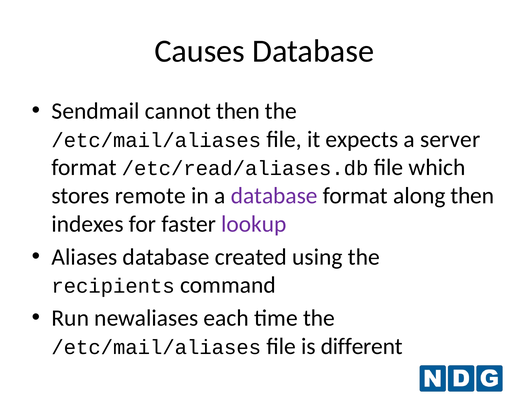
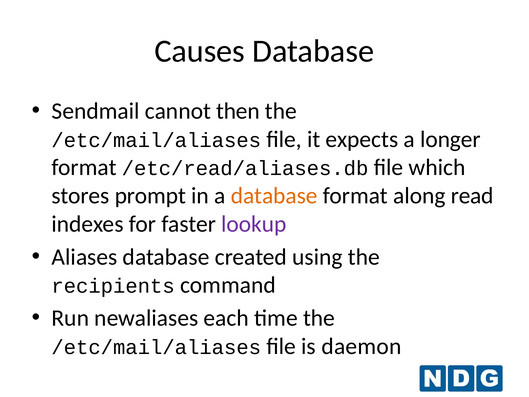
server: server -> longer
remote: remote -> prompt
database at (274, 196) colour: purple -> orange
along then: then -> read
different: different -> daemon
